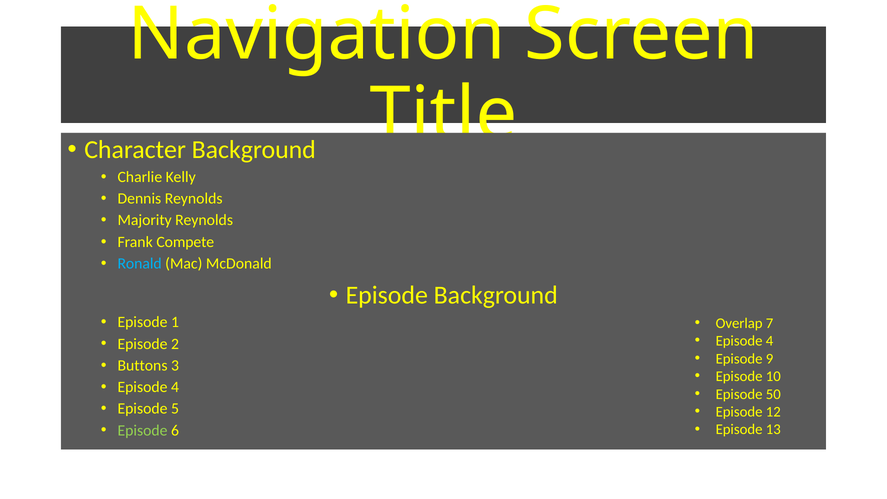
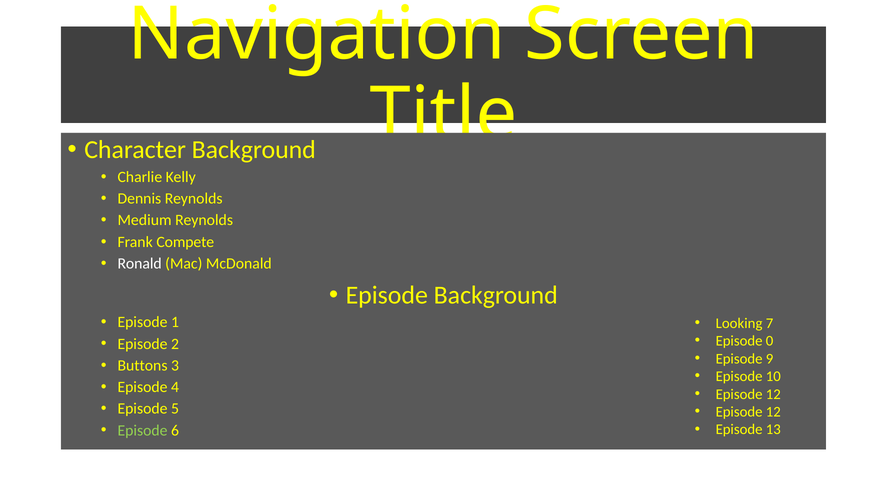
Majority: Majority -> Medium
Ronald colour: light blue -> white
Overlap: Overlap -> Looking
4 at (770, 341): 4 -> 0
50 at (773, 394): 50 -> 12
